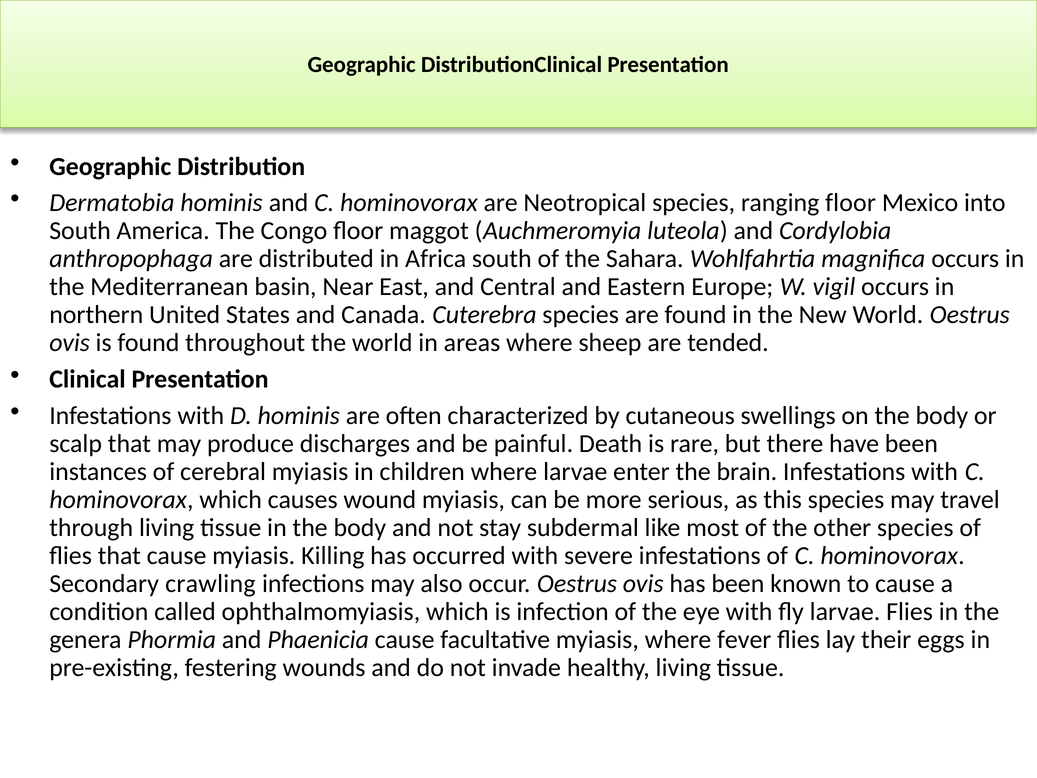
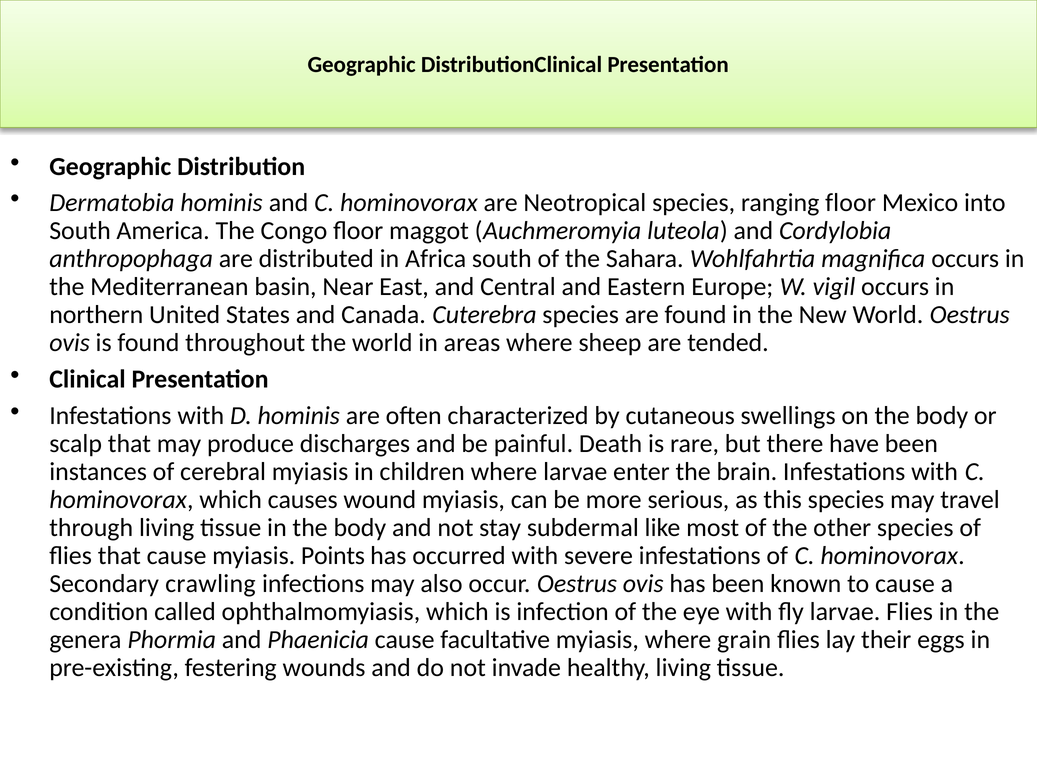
Killing: Killing -> Points
fever: fever -> grain
